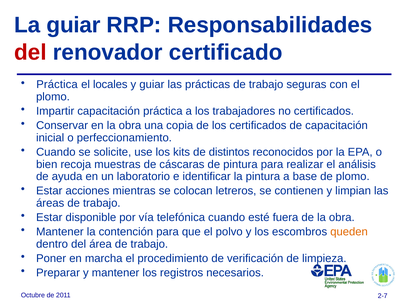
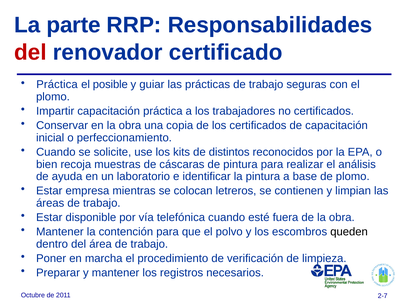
La guiar: guiar -> parte
locales: locales -> posible
acciones: acciones -> empresa
queden colour: orange -> black
